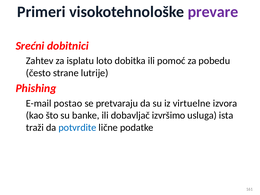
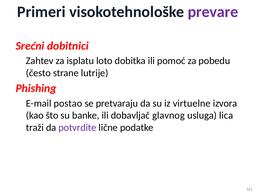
izvršimo: izvršimo -> glavnog
ista: ista -> lica
potvrdite colour: blue -> purple
